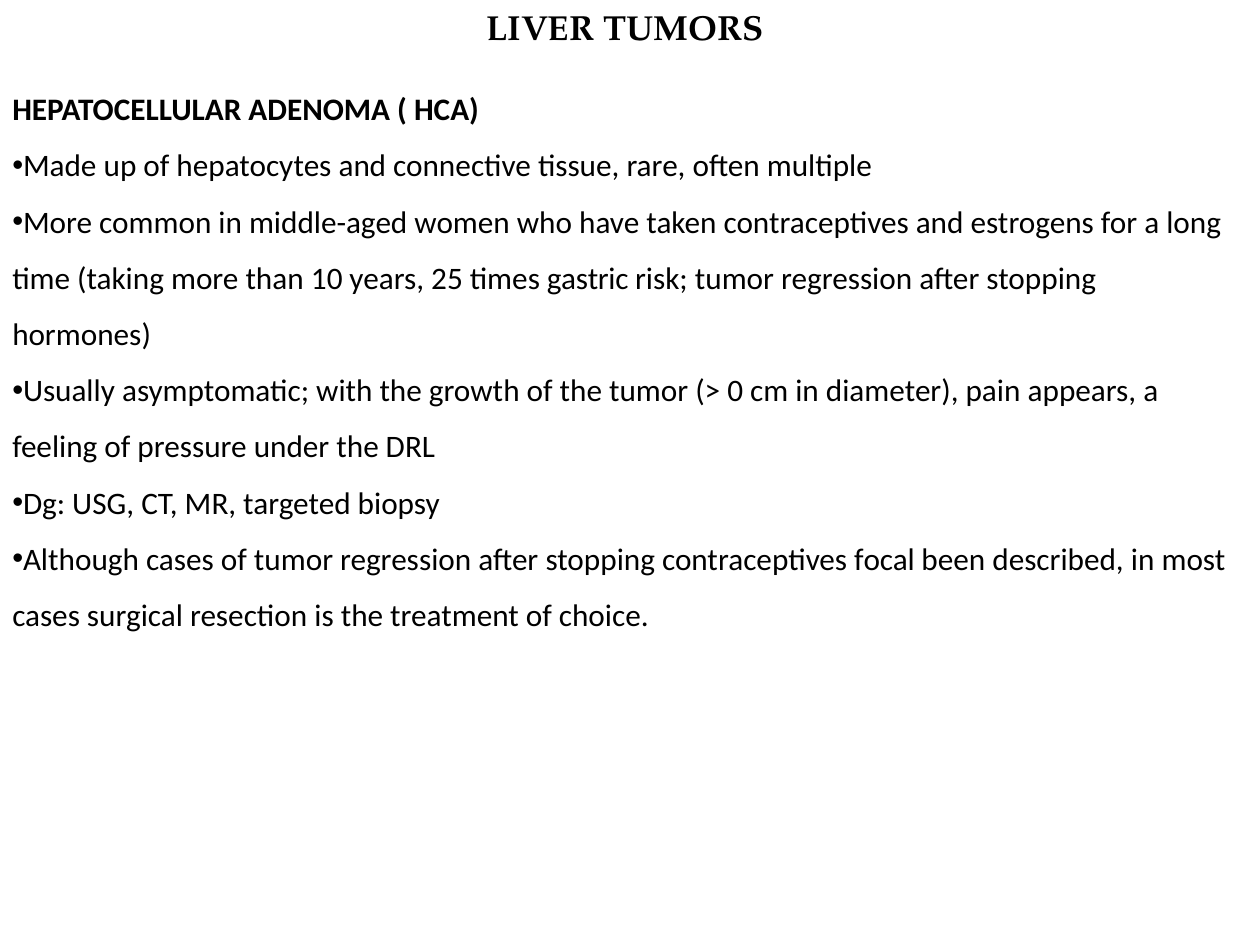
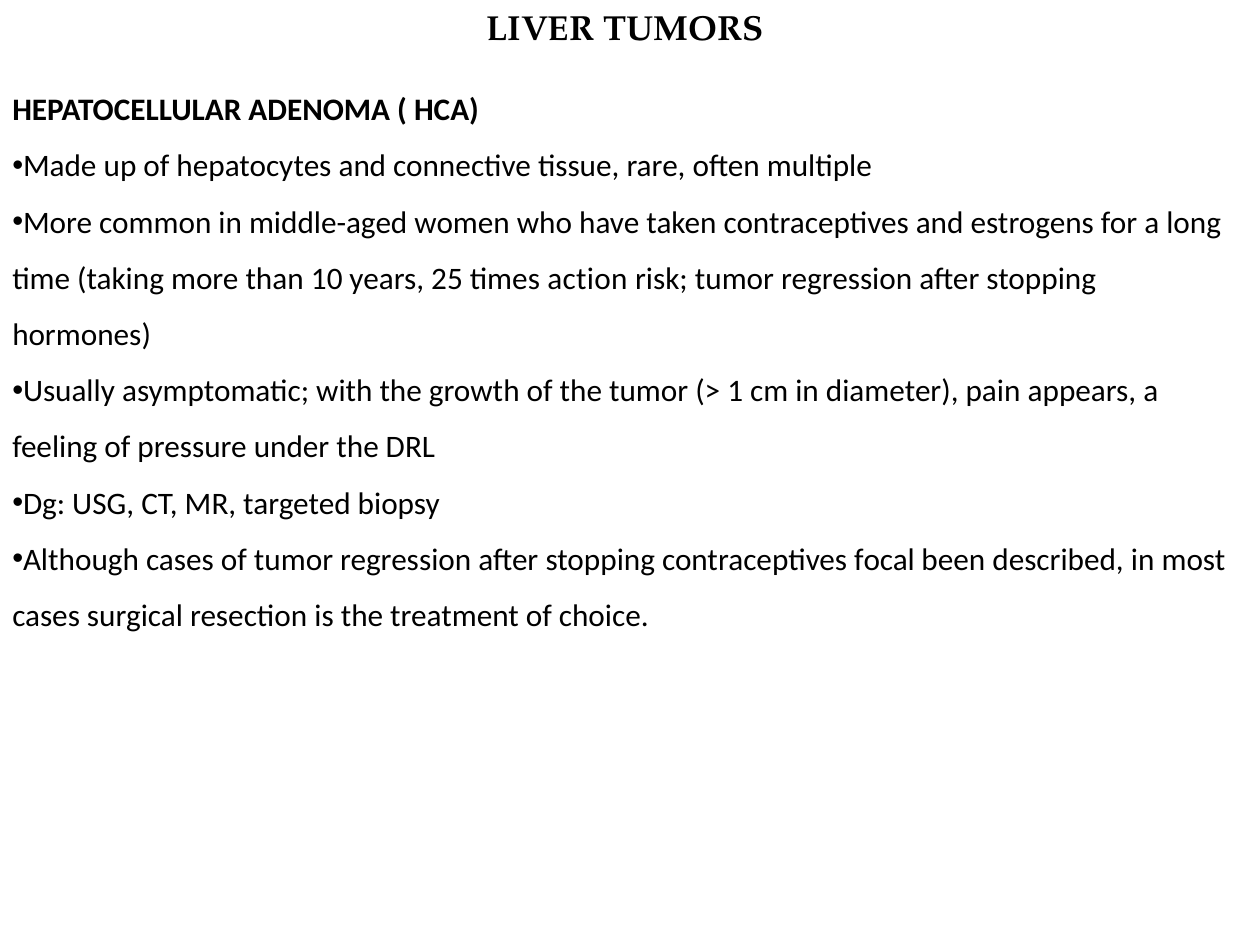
gastric: gastric -> action
0: 0 -> 1
